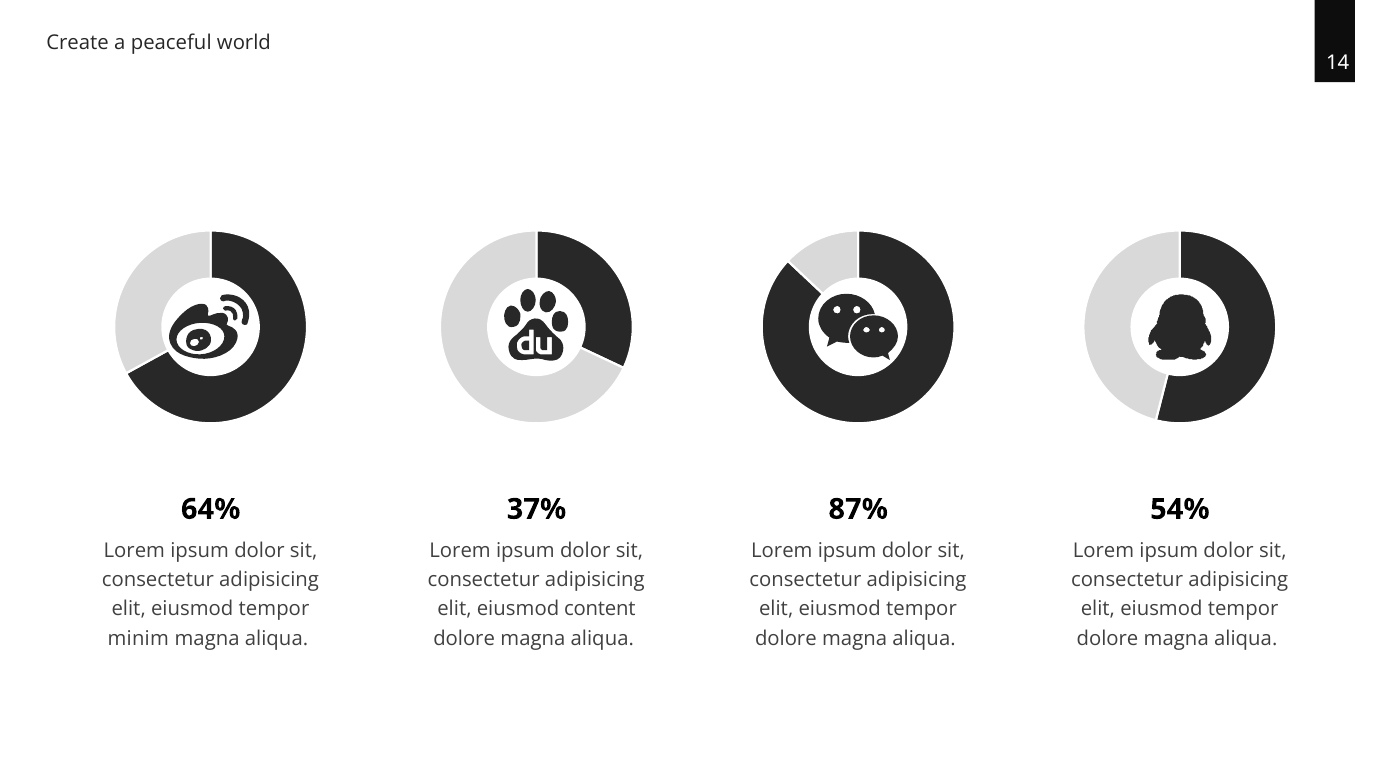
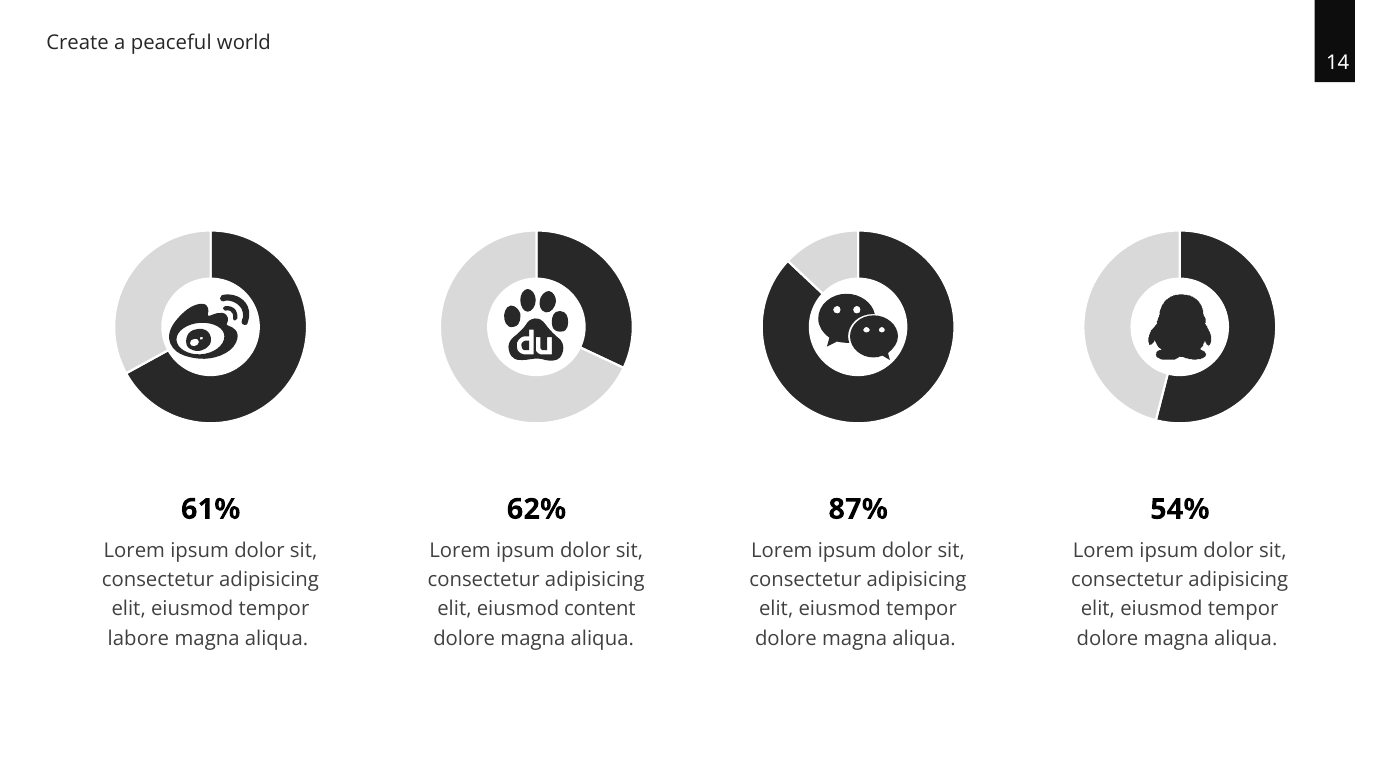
64%: 64% -> 61%
37%: 37% -> 62%
minim: minim -> labore
